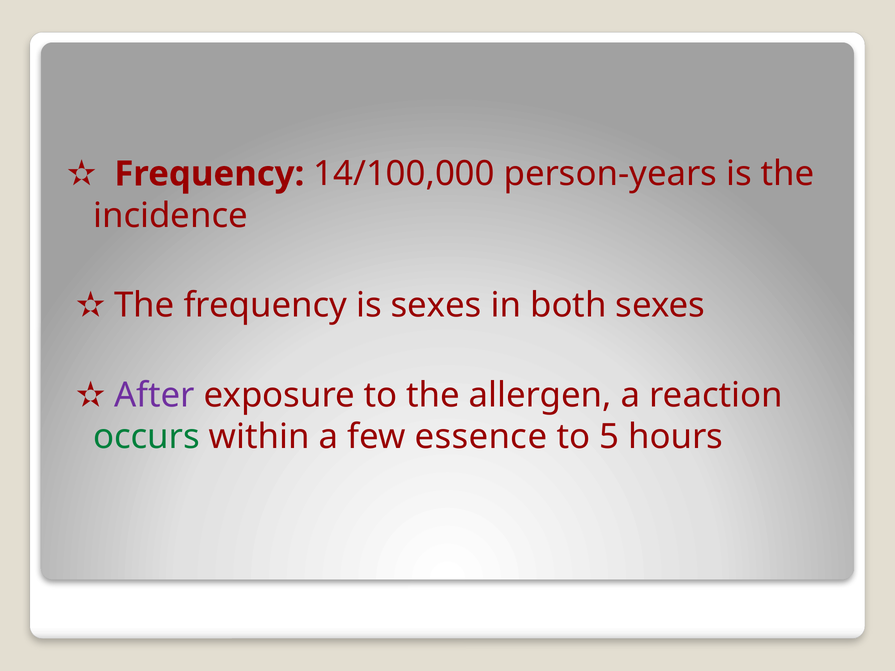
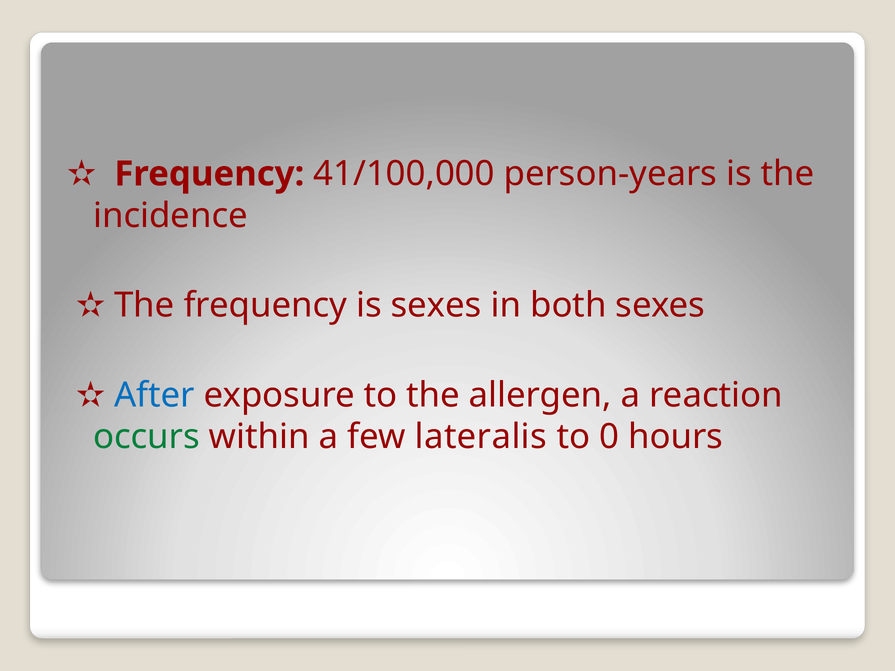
14/100,000: 14/100,000 -> 41/100,000
After colour: purple -> blue
essence: essence -> lateralis
5: 5 -> 0
